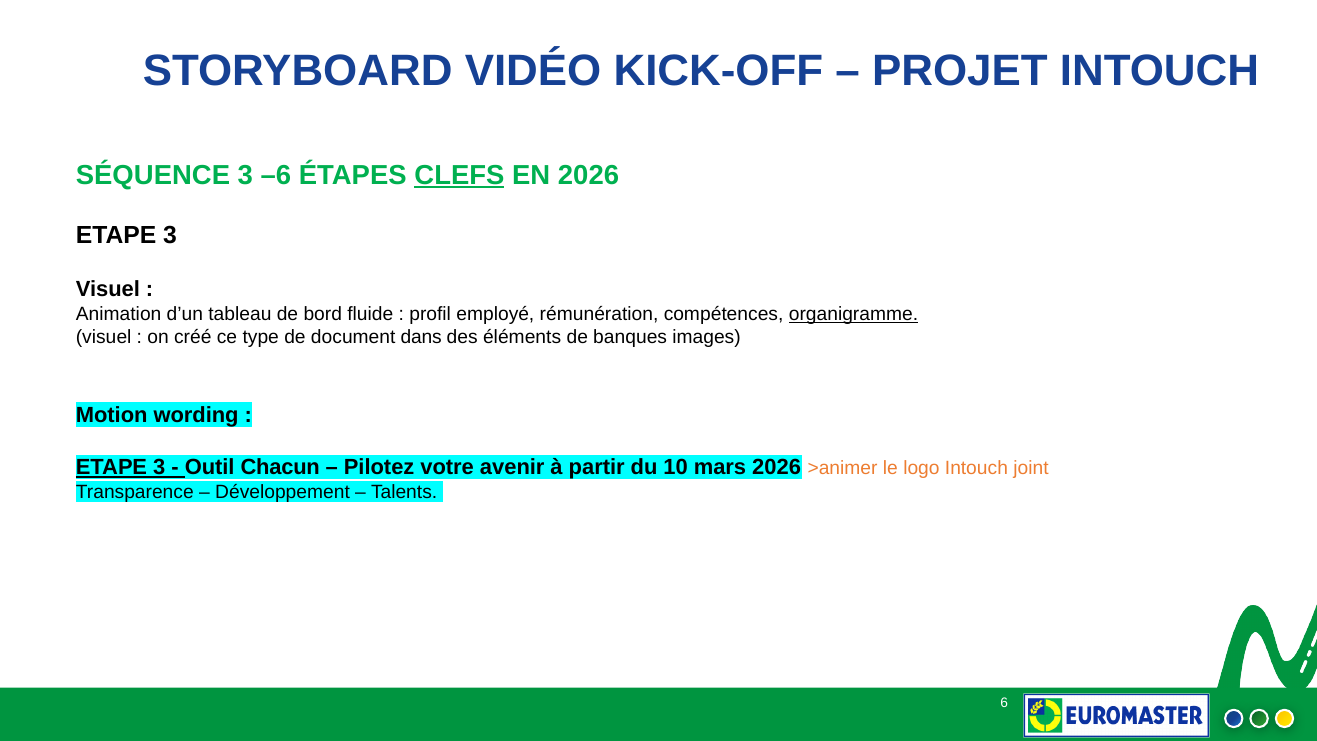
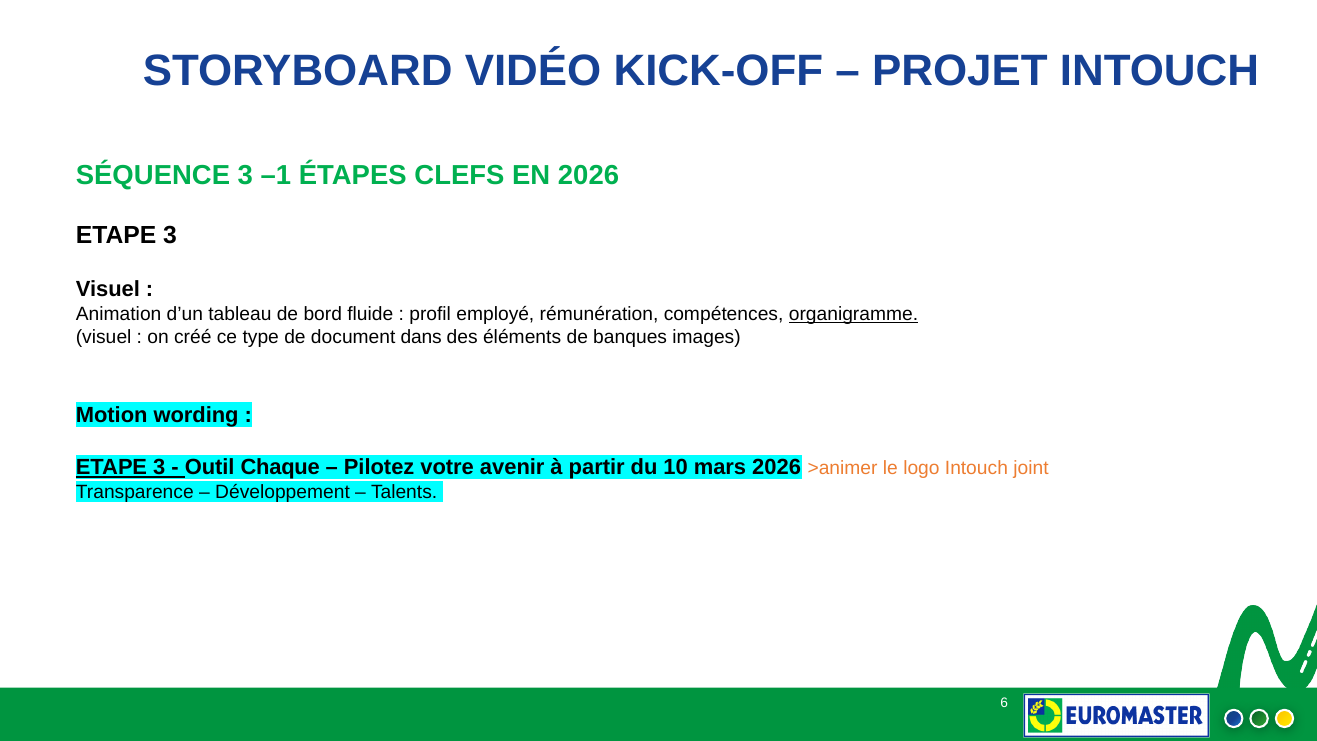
–6: –6 -> –1
CLEFS underline: present -> none
Chacun: Chacun -> Chaque
